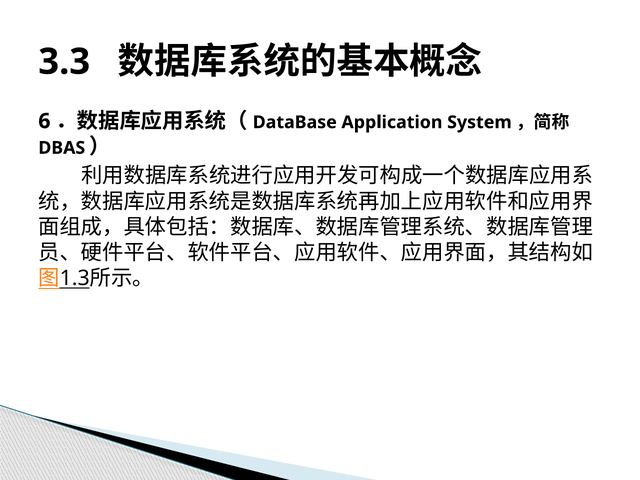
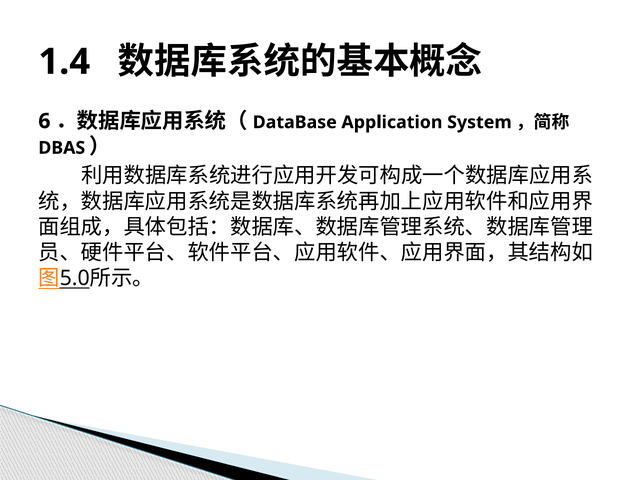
3.3: 3.3 -> 1.4
1.3: 1.3 -> 5.0
